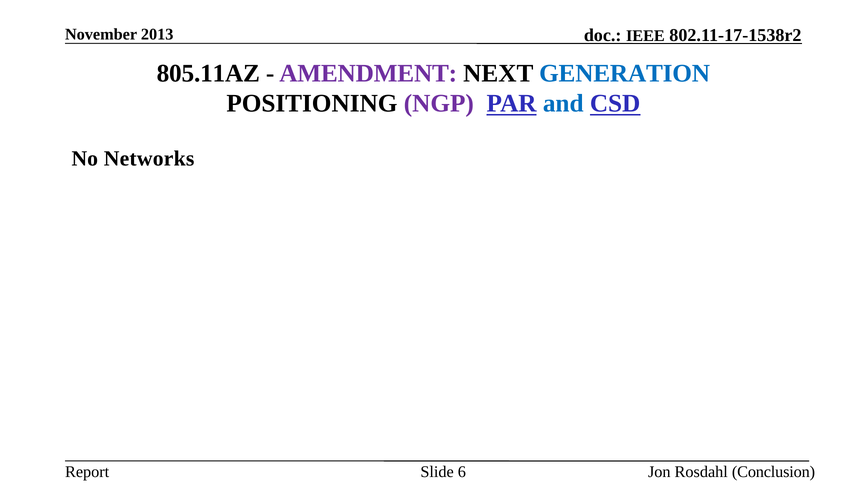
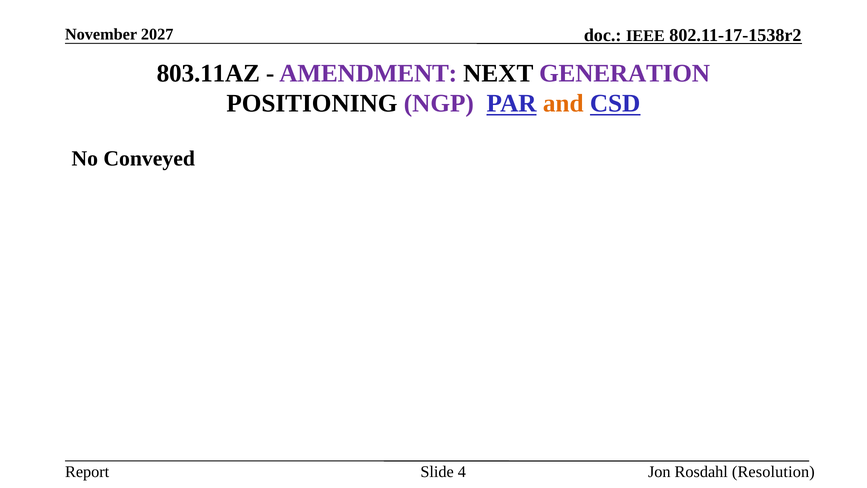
2013: 2013 -> 2027
805.11AZ: 805.11AZ -> 803.11AZ
GENERATION colour: blue -> purple
and colour: blue -> orange
Networks: Networks -> Conveyed
6: 6 -> 4
Conclusion: Conclusion -> Resolution
